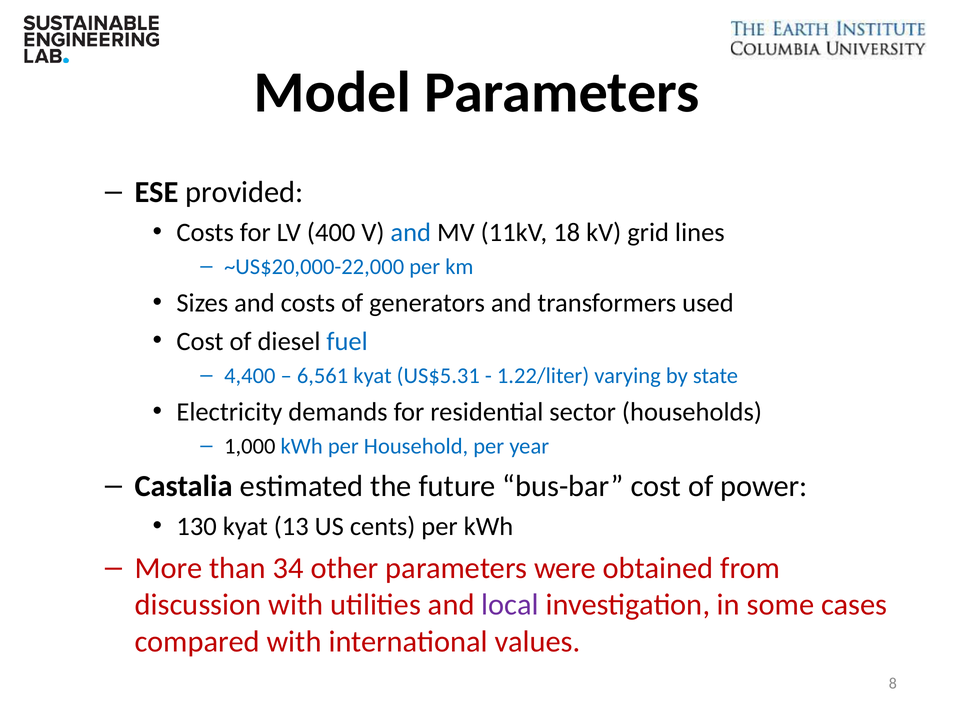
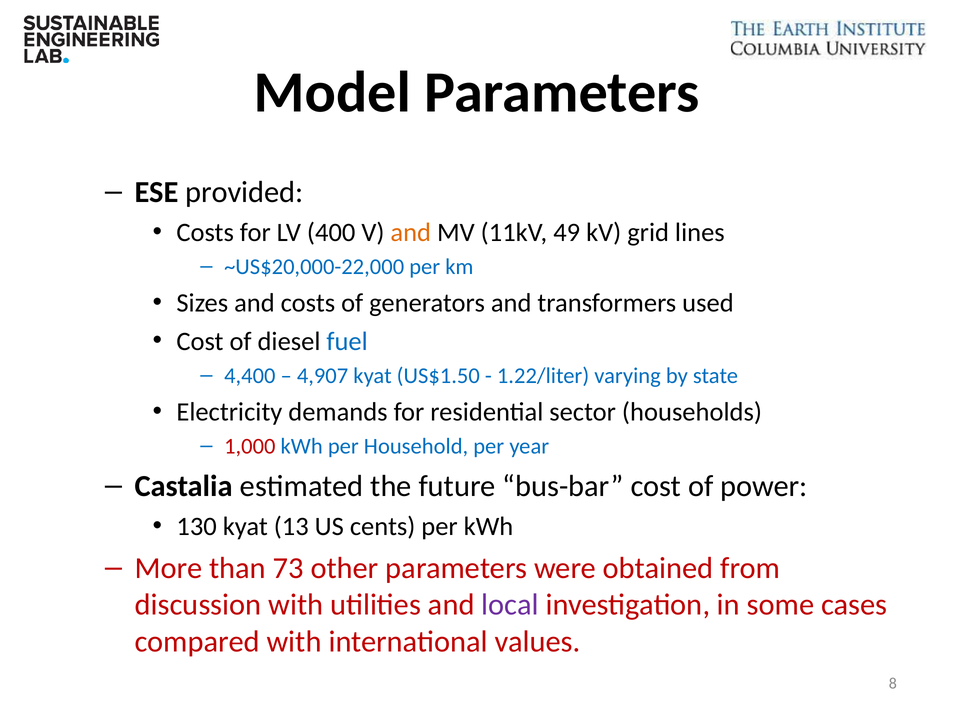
and at (411, 232) colour: blue -> orange
18: 18 -> 49
6,561: 6,561 -> 4,907
US$5.31: US$5.31 -> US$1.50
1,000 colour: black -> red
34: 34 -> 73
